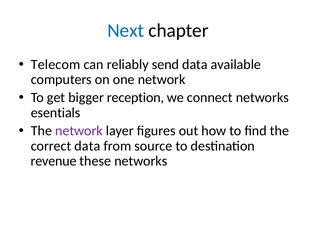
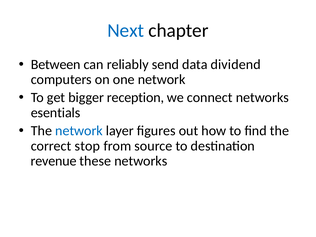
Telecom: Telecom -> Between
available: available -> dividend
network at (79, 131) colour: purple -> blue
correct data: data -> stop
